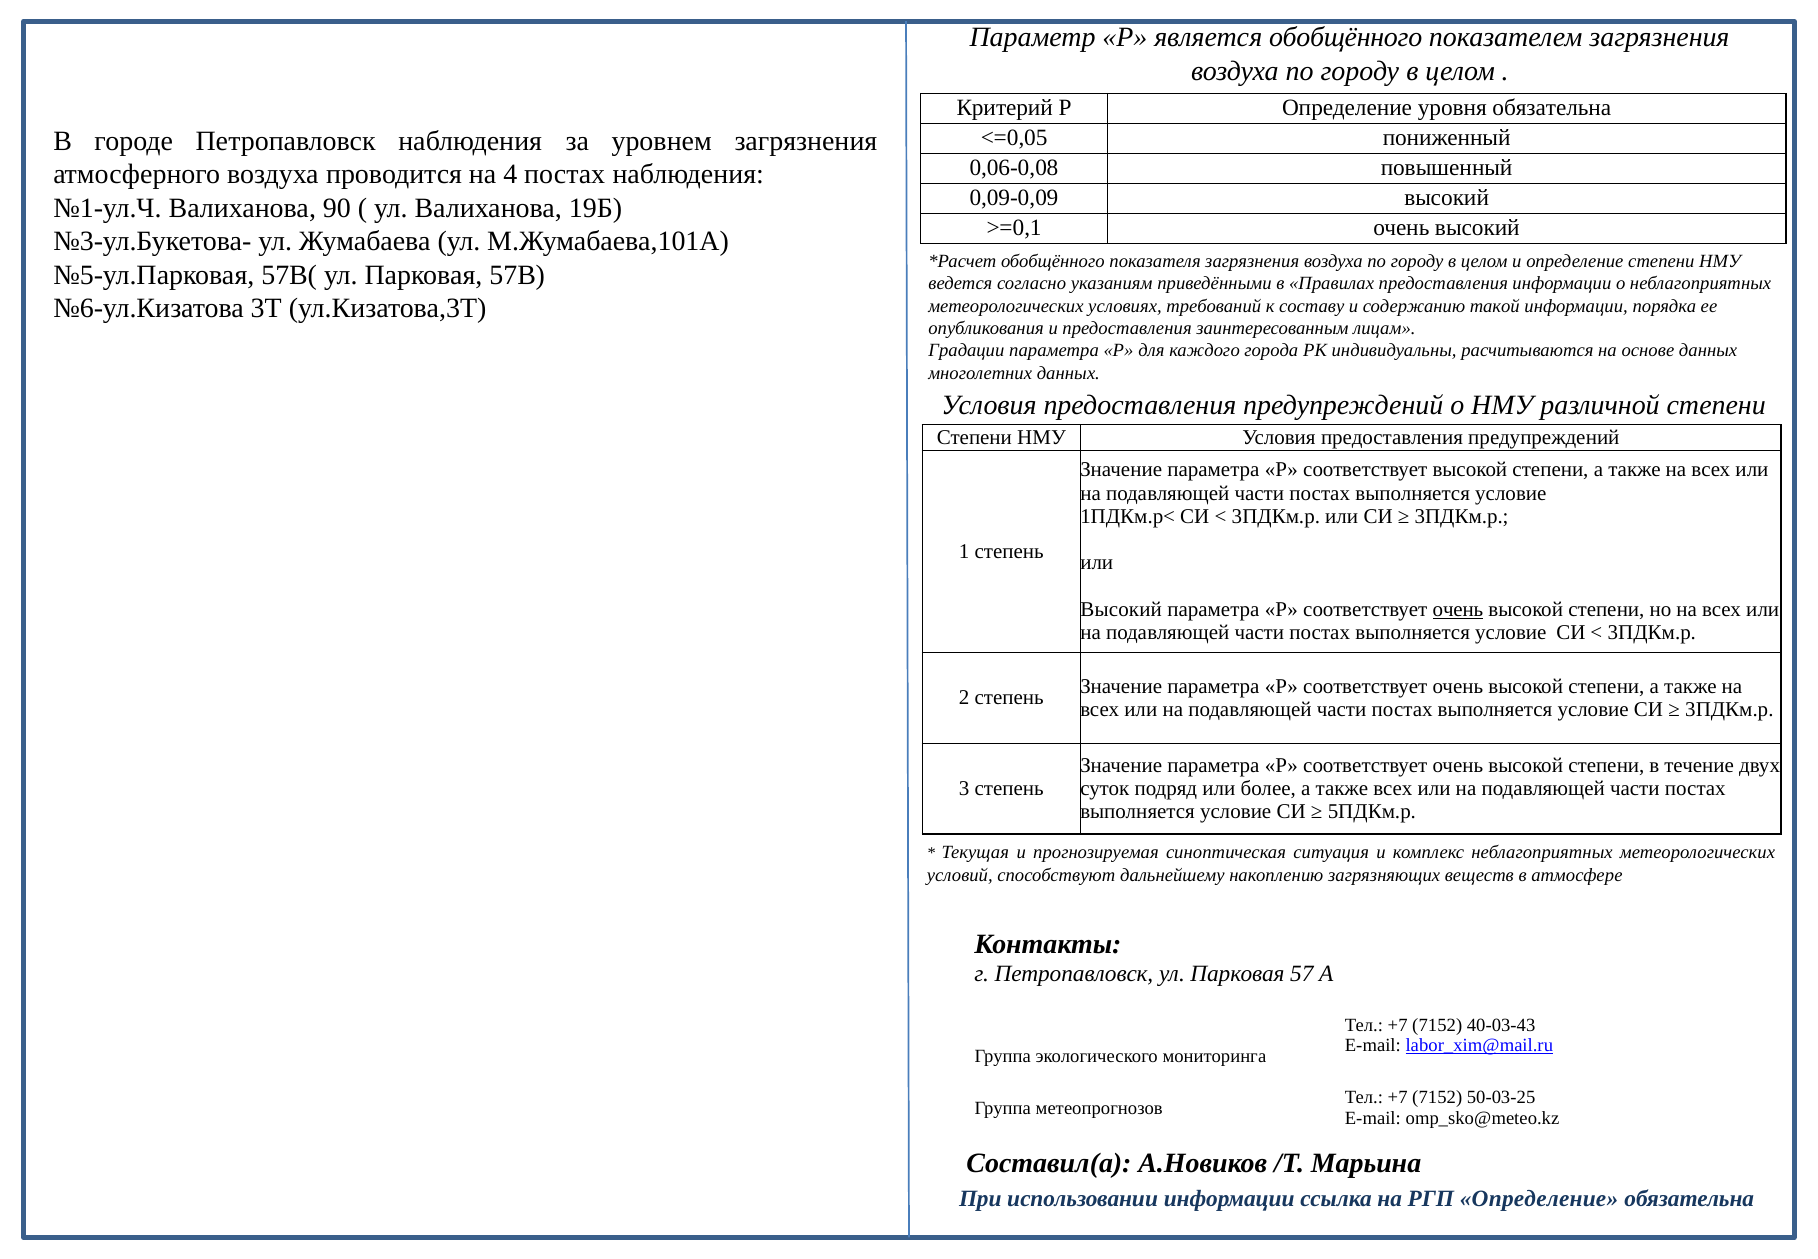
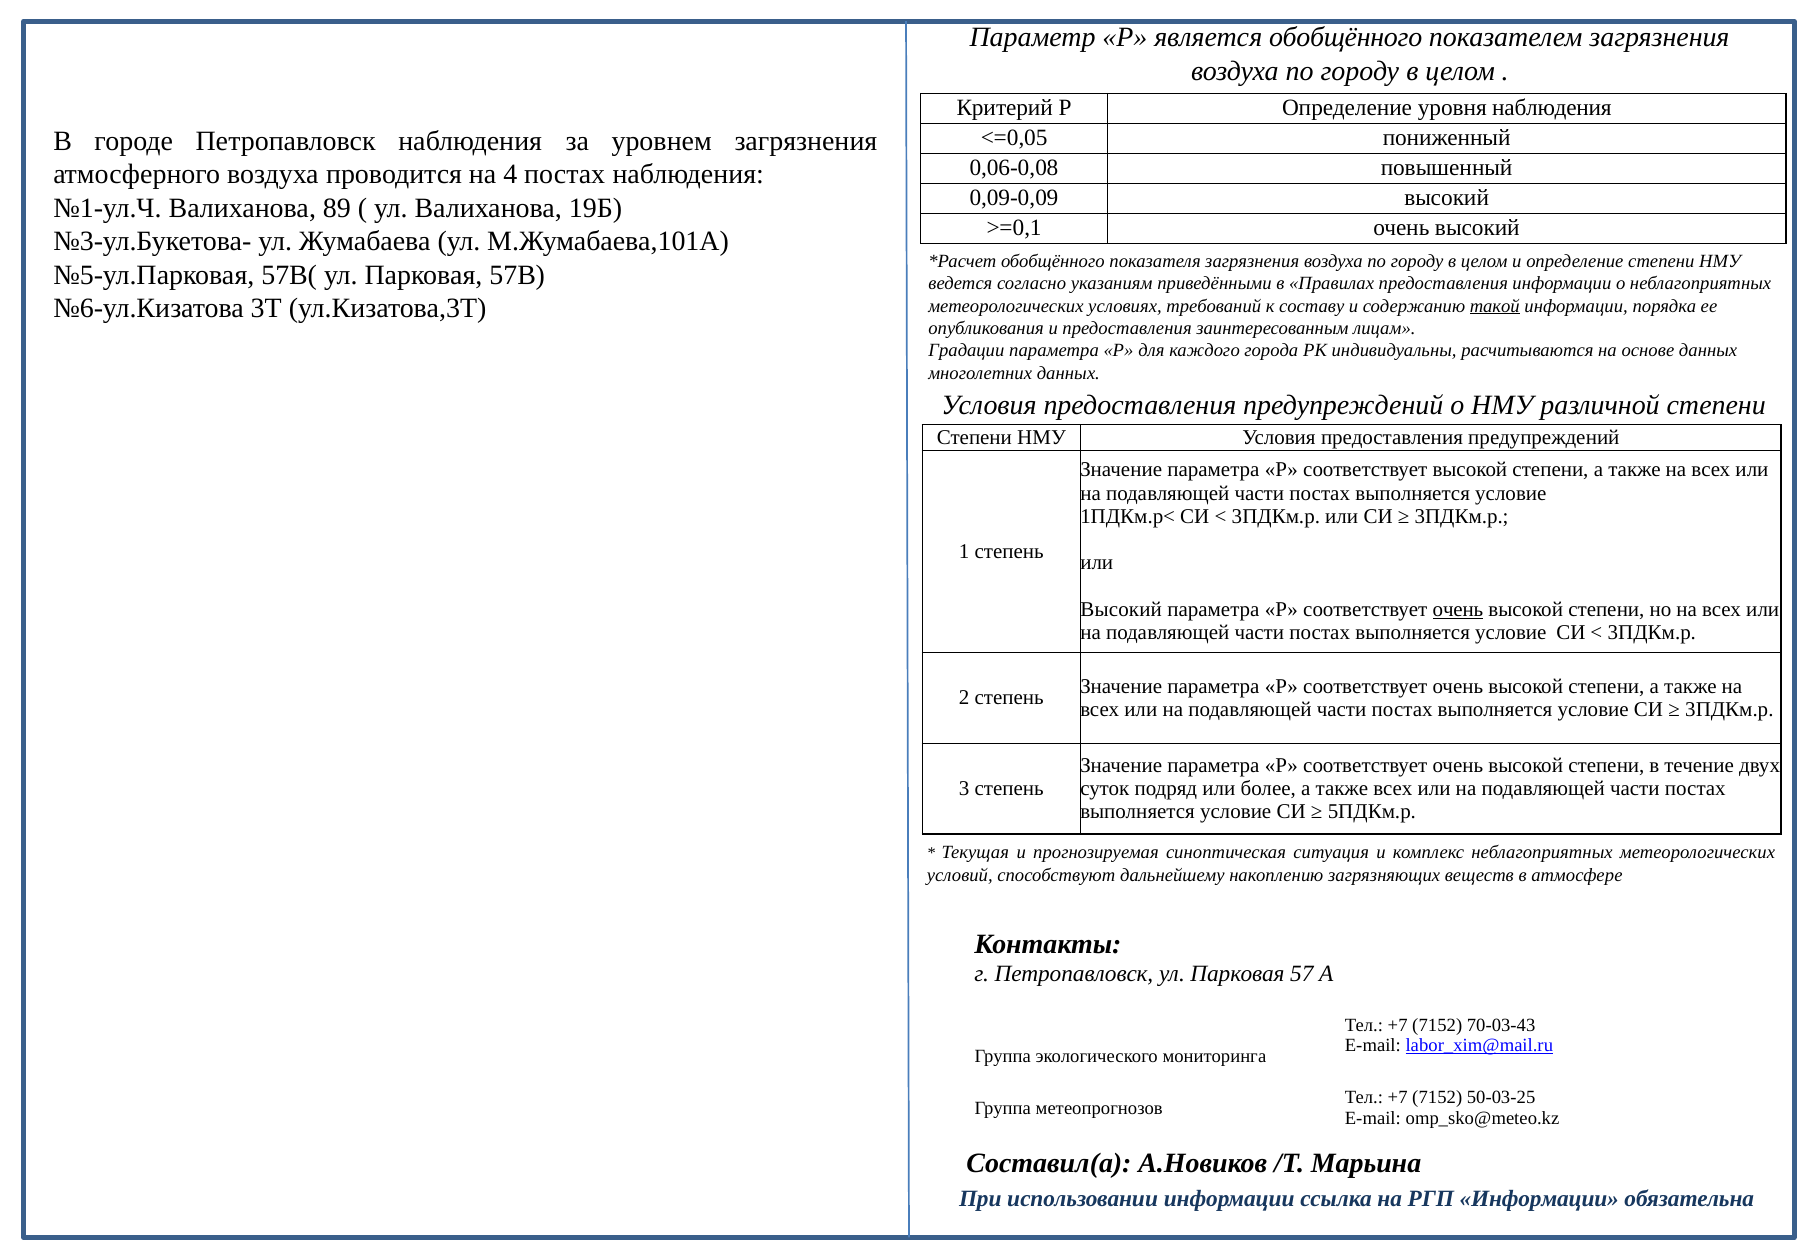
уровня обязательна: обязательна -> наблюдения
90: 90 -> 89
такой underline: none -> present
40-03-43: 40-03-43 -> 70-03-43
РГП Определение: Определение -> Информации
